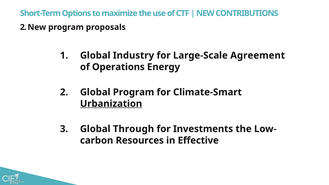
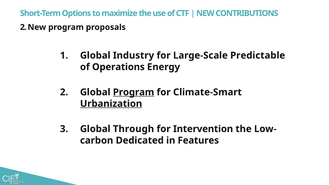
Agreement: Agreement -> Predictable
Program at (134, 92) underline: none -> present
Investments: Investments -> Intervention
Resources: Resources -> Dedicated
Effective: Effective -> Features
